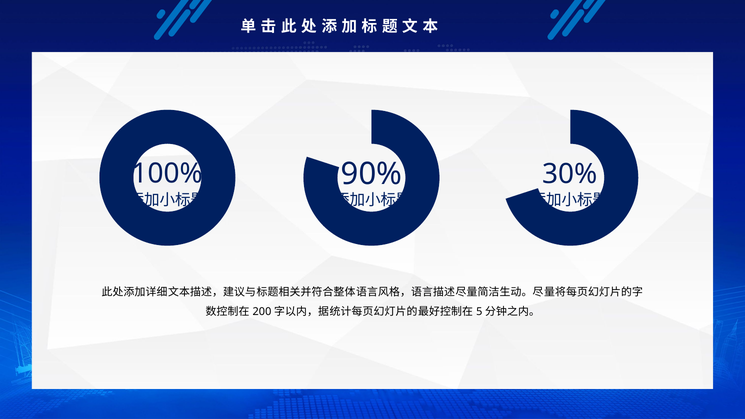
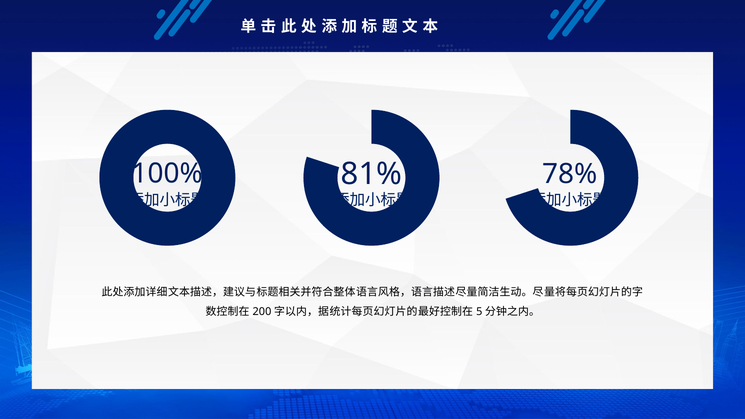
90%: 90% -> 81%
30%: 30% -> 78%
